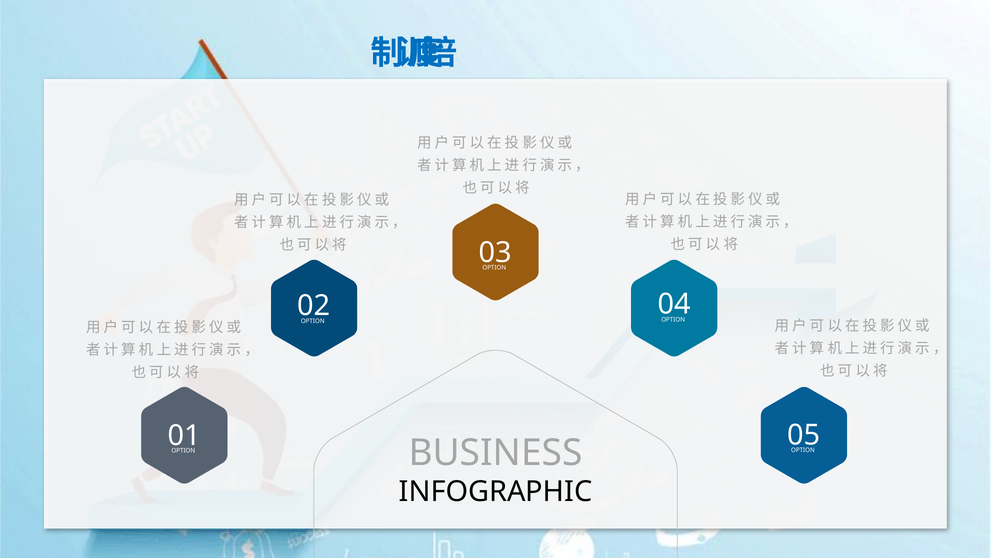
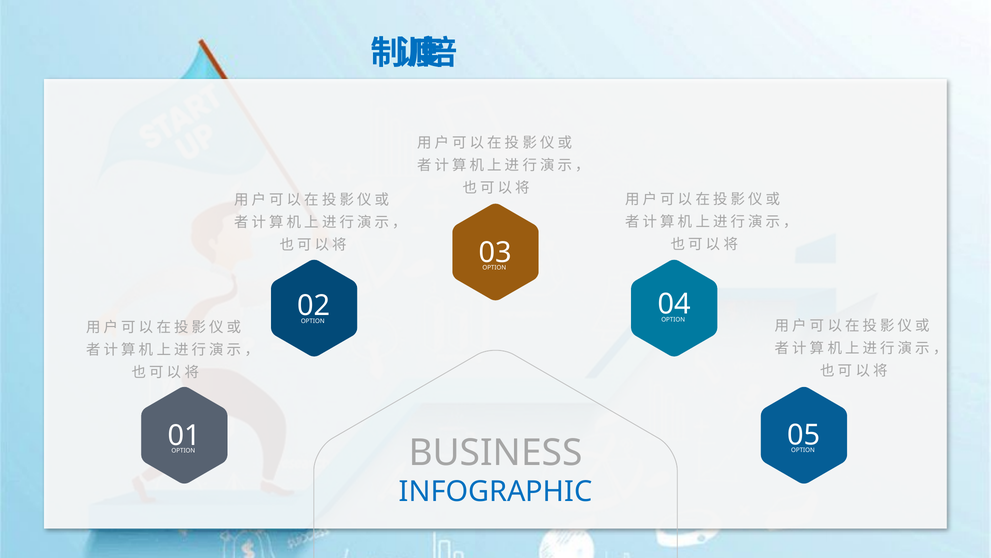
INFOGRAPHIC colour: black -> blue
